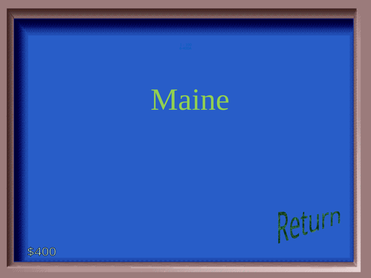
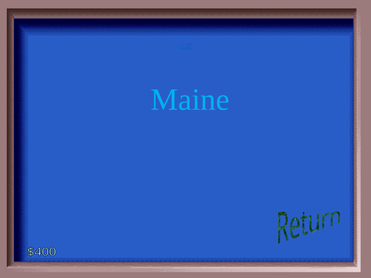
Maine colour: light green -> light blue
